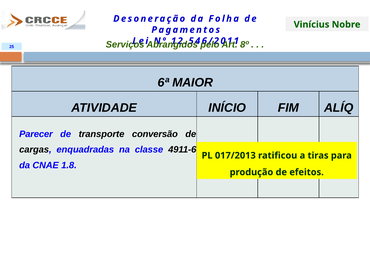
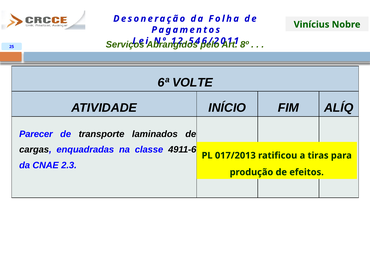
MAIOR: MAIOR -> VOLTE
conversão: conversão -> laminados
1.8: 1.8 -> 2.3
